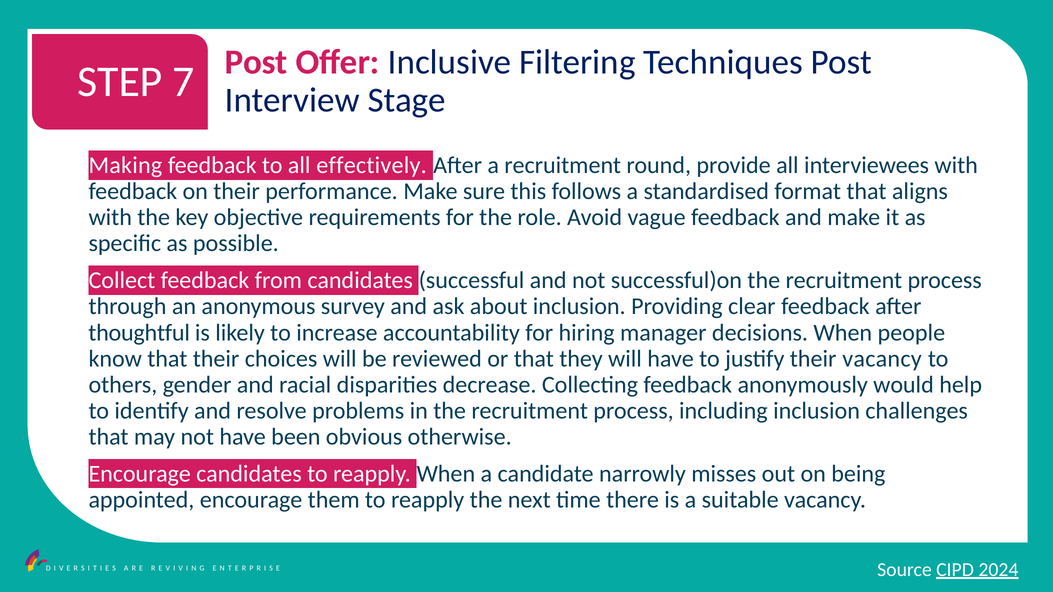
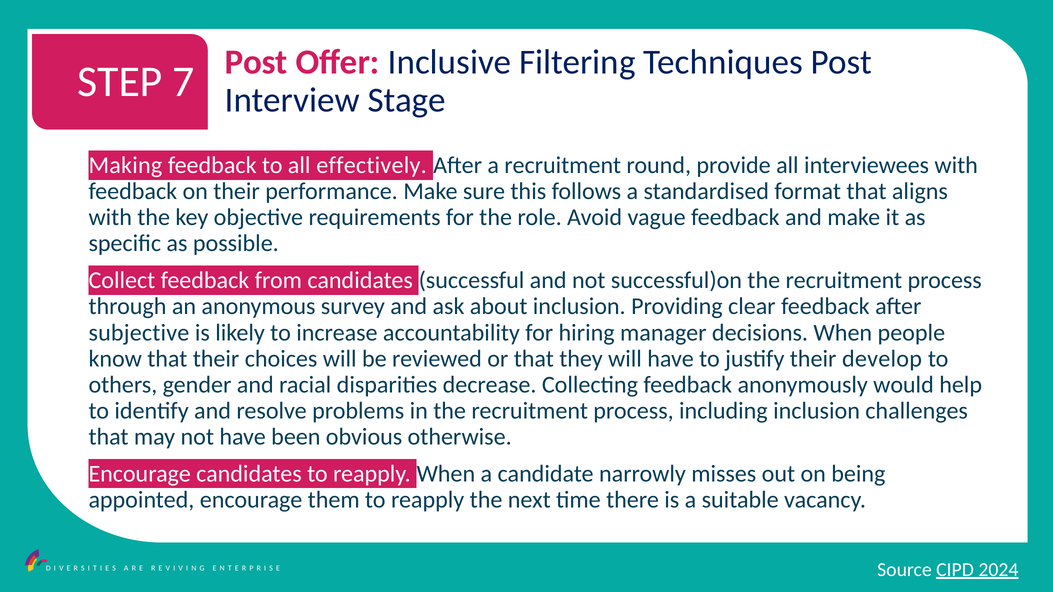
thoughtful: thoughtful -> subjective
their vacancy: vacancy -> develop
